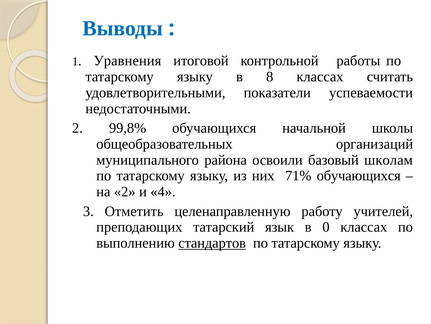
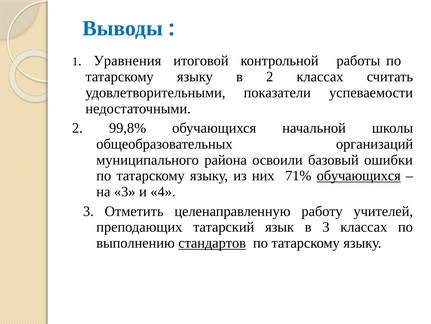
в 8: 8 -> 2
школам: школам -> ошибки
обучающихся at (359, 175) underline: none -> present
на 2: 2 -> 3
в 0: 0 -> 3
